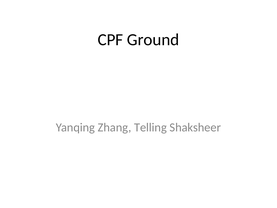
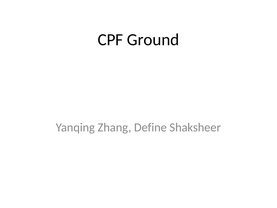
Telling: Telling -> Define
